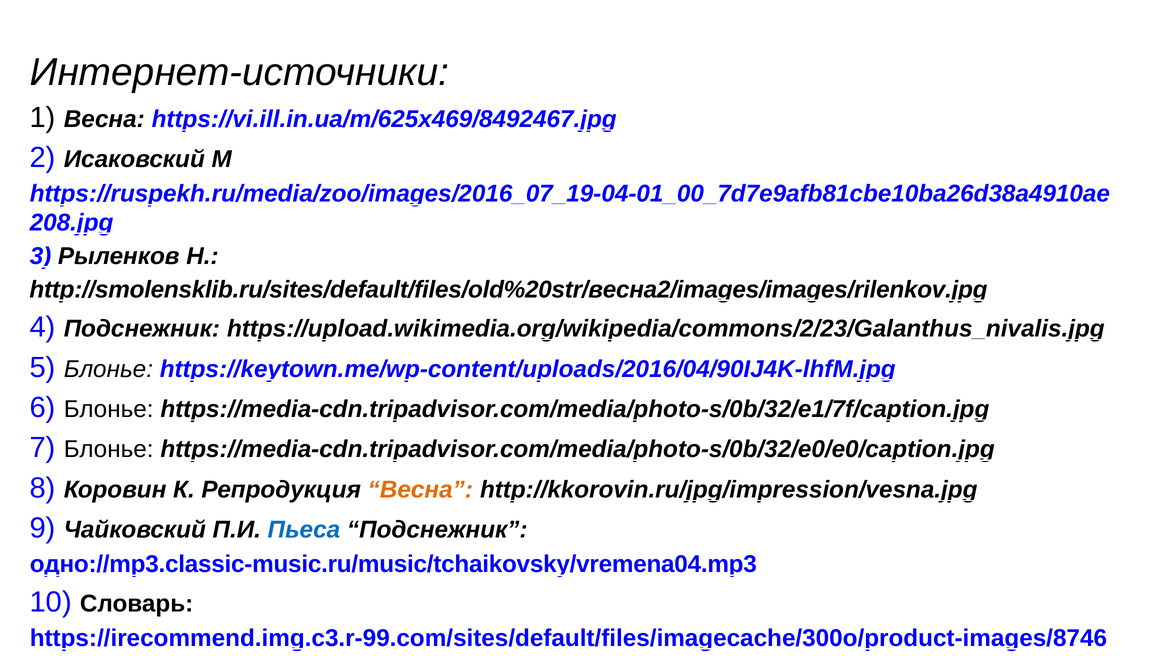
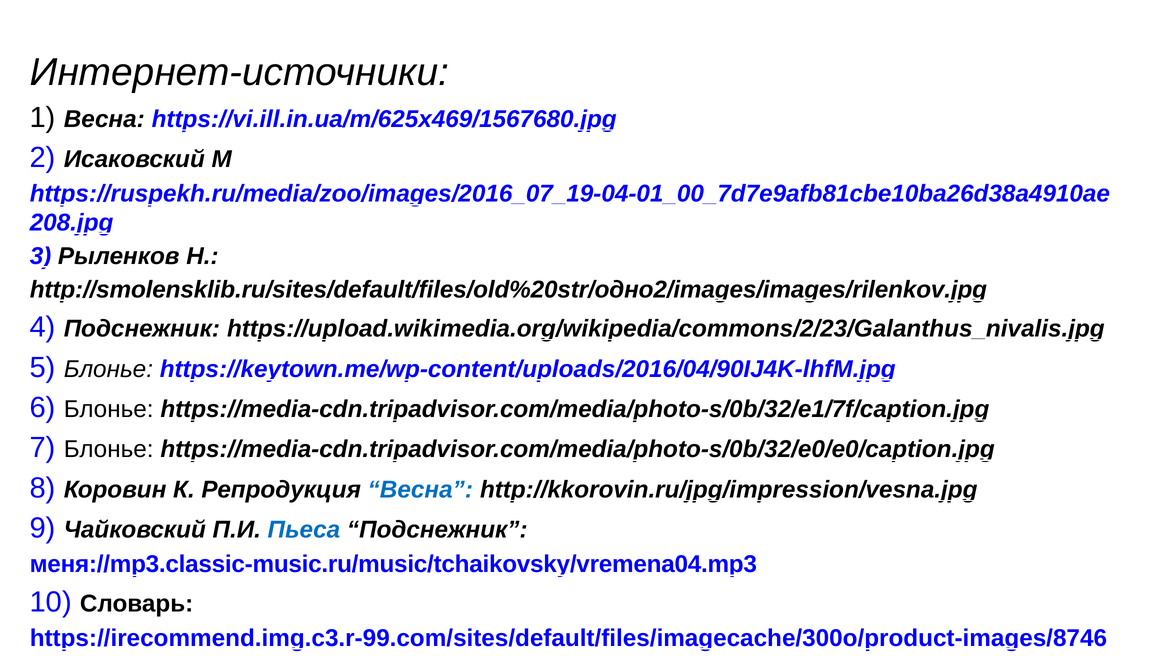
https://vi.ill.in.ua/m/625x469/8492467.jpg: https://vi.ill.in.ua/m/625x469/8492467.jpg -> https://vi.ill.in.ua/m/625x469/1567680.jpg
http://smolensklib.ru/sites/default/files/old%20str/весна2/images/images/rilenkov.jpg: http://smolensklib.ru/sites/default/files/old%20str/весна2/images/images/rilenkov.jpg -> http://smolensklib.ru/sites/default/files/old%20str/одно2/images/images/rilenkov.jpg
Весна at (420, 490) colour: orange -> blue
одно://mp3.classic-music.ru/music/tchaikovsky/vremena04.mp3: одно://mp3.classic-music.ru/music/tchaikovsky/vremena04.mp3 -> меня://mp3.classic-music.ru/music/tchaikovsky/vremena04.mp3
